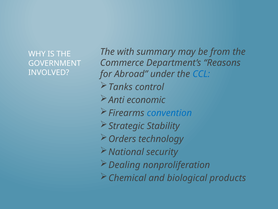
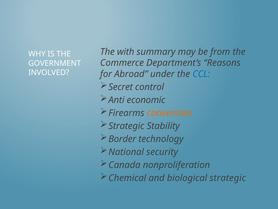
Tanks: Tanks -> Secret
convention colour: blue -> orange
Orders: Orders -> Border
Dealing: Dealing -> Canada
biological products: products -> strategic
